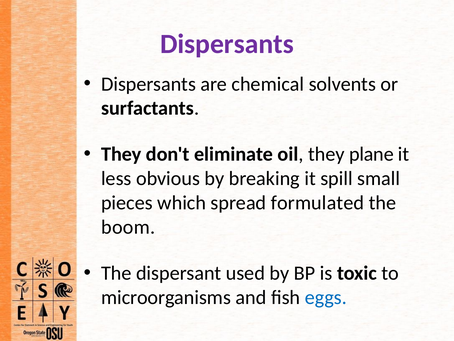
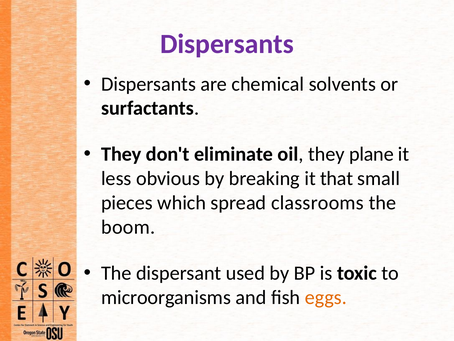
spill: spill -> that
formulated: formulated -> classrooms
eggs colour: blue -> orange
